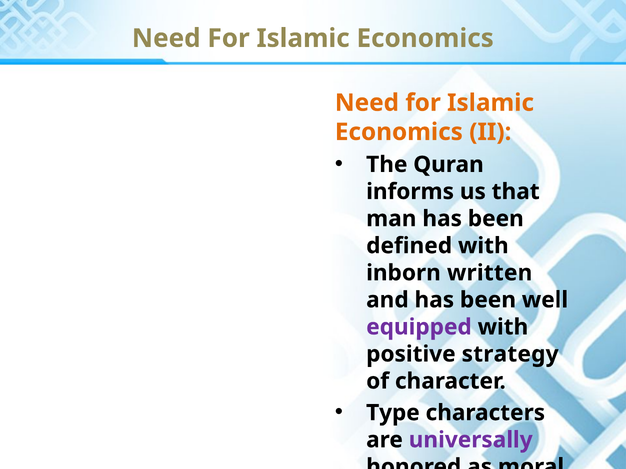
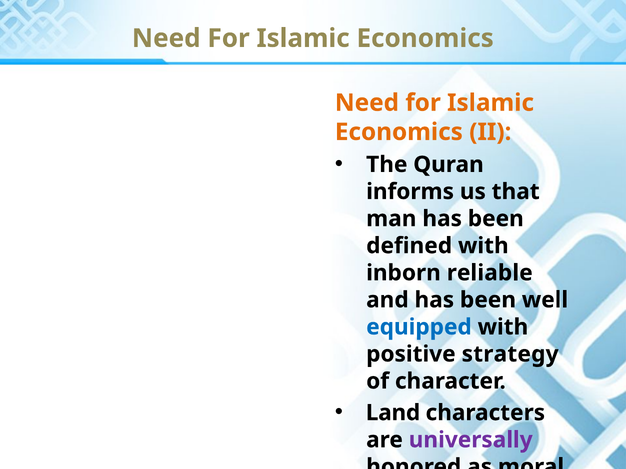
written: written -> reliable
equipped colour: purple -> blue
Type: Type -> Land
